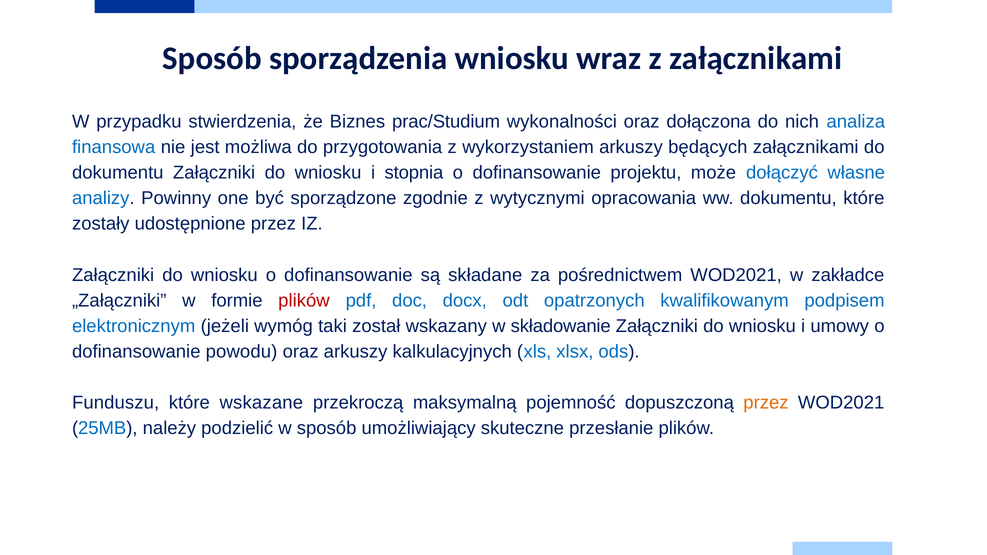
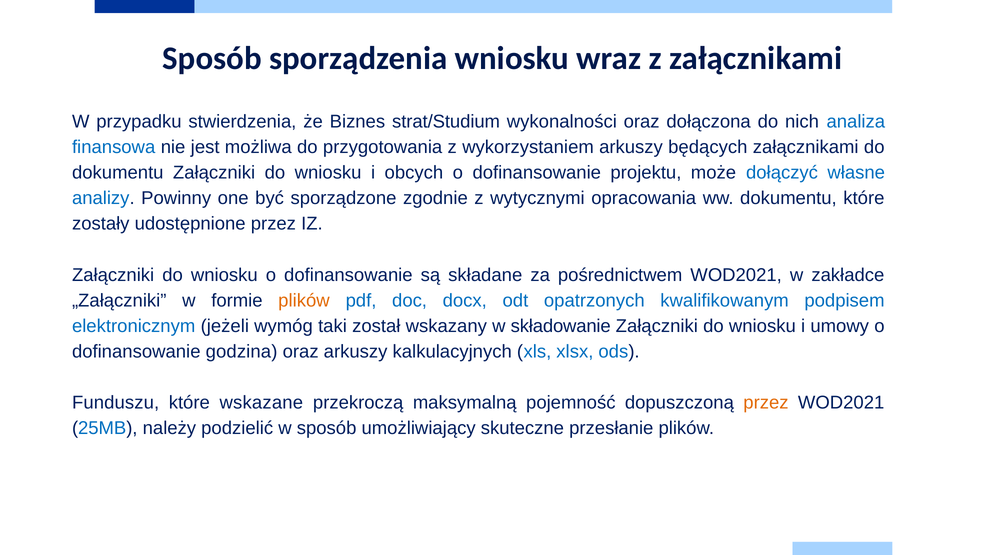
prac/Studium: prac/Studium -> strat/Studium
stopnia: stopnia -> obcych
plików at (304, 301) colour: red -> orange
powodu: powodu -> godzina
